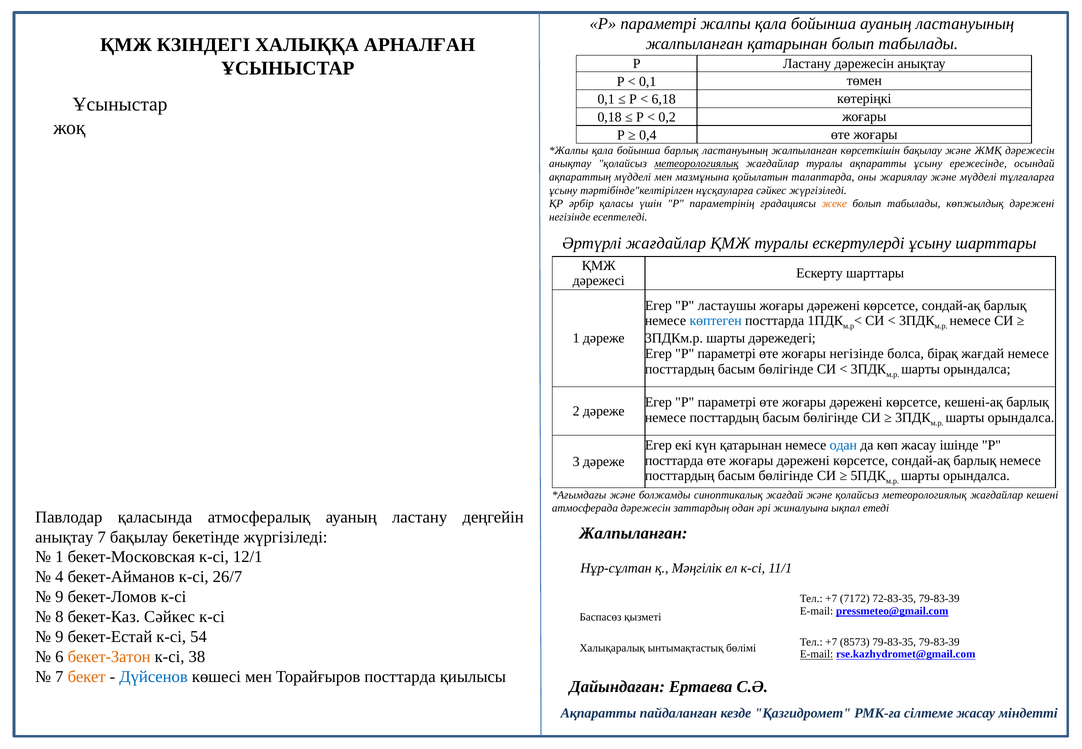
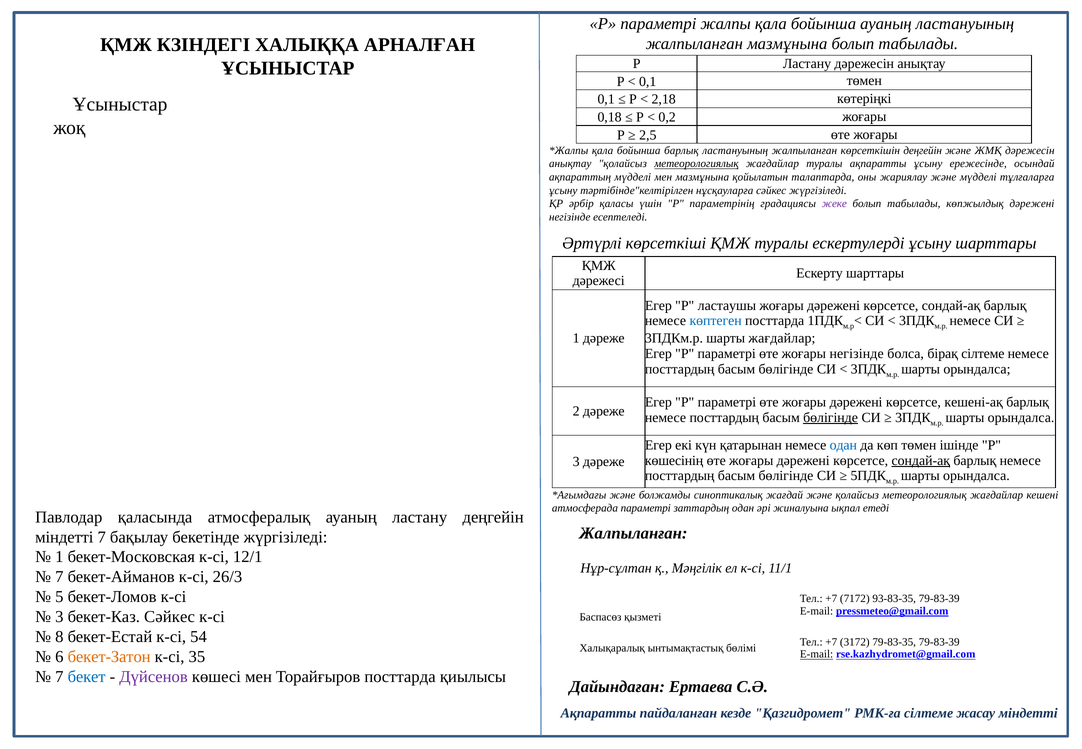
жалпыланған қатарынан: қатарынан -> мазмұнына
6,18: 6,18 -> 2,18
0,4: 0,4 -> 2,5
көрсеткішін бақылау: бақылау -> деңгейін
жеке colour: orange -> purple
Әртүрлі жағдайлар: жағдайлар -> көрсеткіші
шарты дәрежедегі: дәрежедегі -> жағдайлар
бірақ жағдай: жағдай -> сілтеме
бөлігінде at (831, 418) underline: none -> present
көп жасау: жасау -> төмен
посттарда at (674, 460): посттарда -> көшесінің
сондай-ақ at (921, 460) underline: none -> present
атмосферада дәрежесін: дәрежесін -> параметрі
анықтау at (64, 537): анықтау -> міндетті
4 at (59, 577): 4 -> 7
26/7: 26/7 -> 26/3
9 at (59, 597): 9 -> 5
72-83-35: 72-83-35 -> 93-83-35
8 at (59, 617): 8 -> 3
9 at (59, 637): 9 -> 8
8573: 8573 -> 3172
38: 38 -> 35
бекет colour: orange -> blue
Дүйсенов colour: blue -> purple
